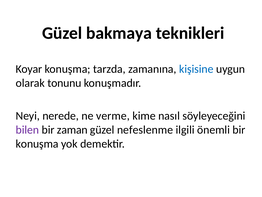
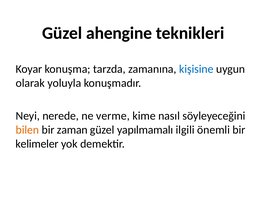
bakmaya: bakmaya -> ahengine
tonunu: tonunu -> yoluyla
bilen colour: purple -> orange
nefeslenme: nefeslenme -> yapılmamalı
konuşma at (37, 143): konuşma -> kelimeler
